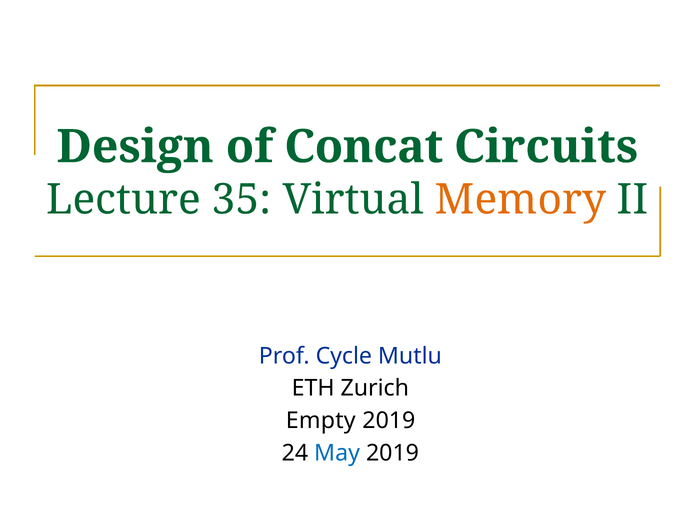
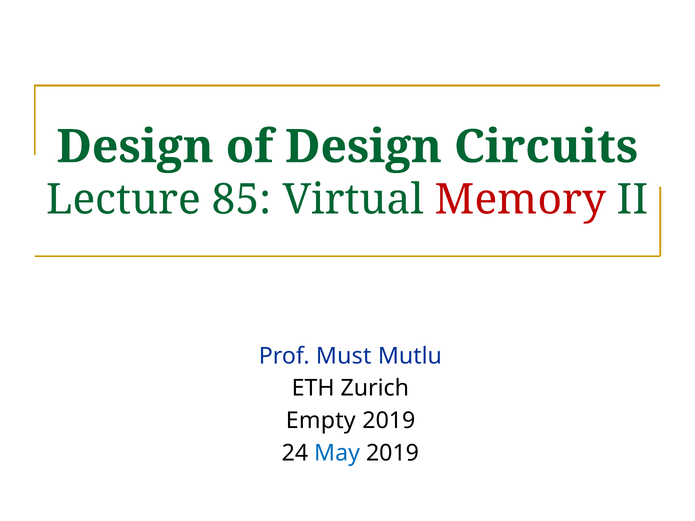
of Concat: Concat -> Design
35: 35 -> 85
Memory colour: orange -> red
Cycle: Cycle -> Must
